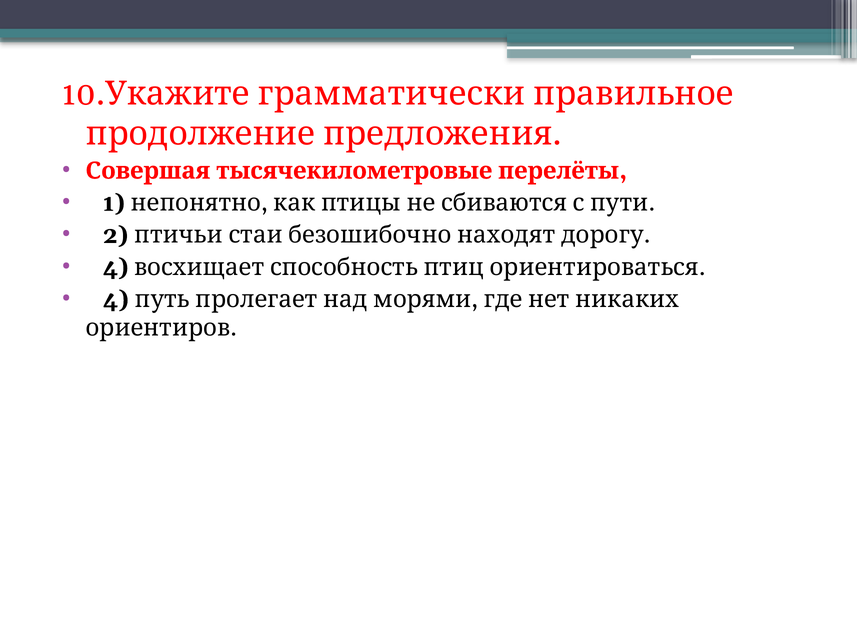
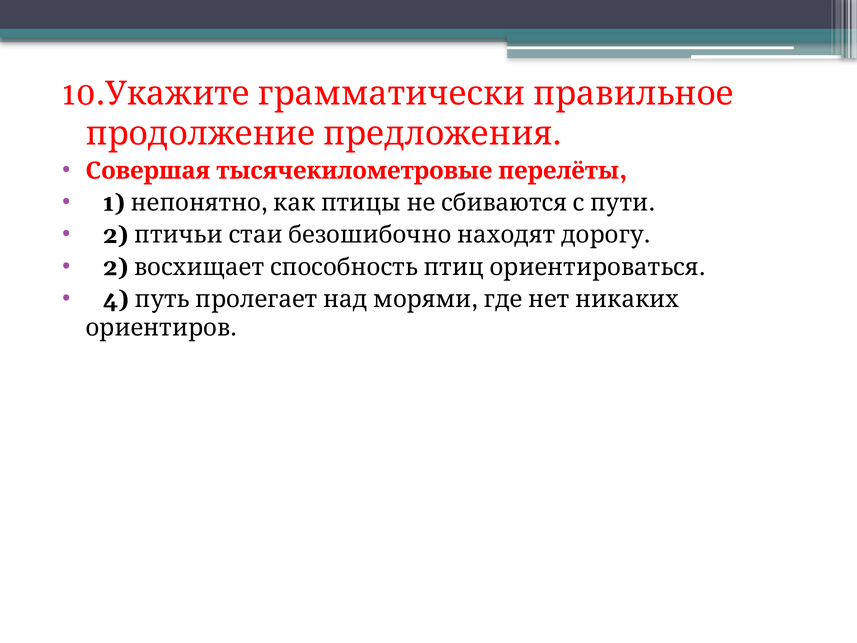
4 at (116, 267): 4 -> 2
